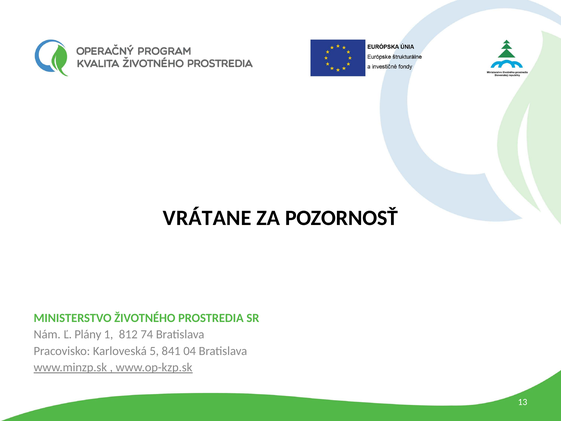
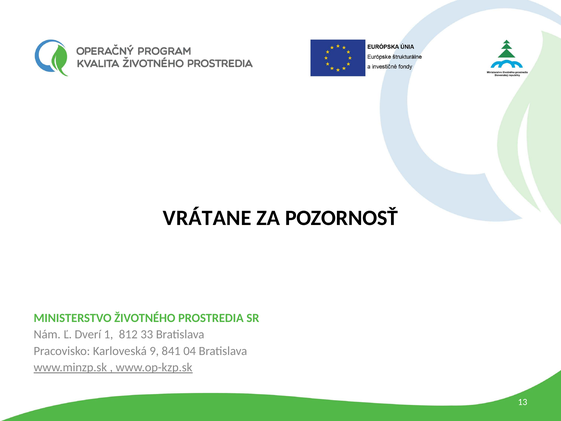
Plány: Plány -> Dverí
74: 74 -> 33
5: 5 -> 9
